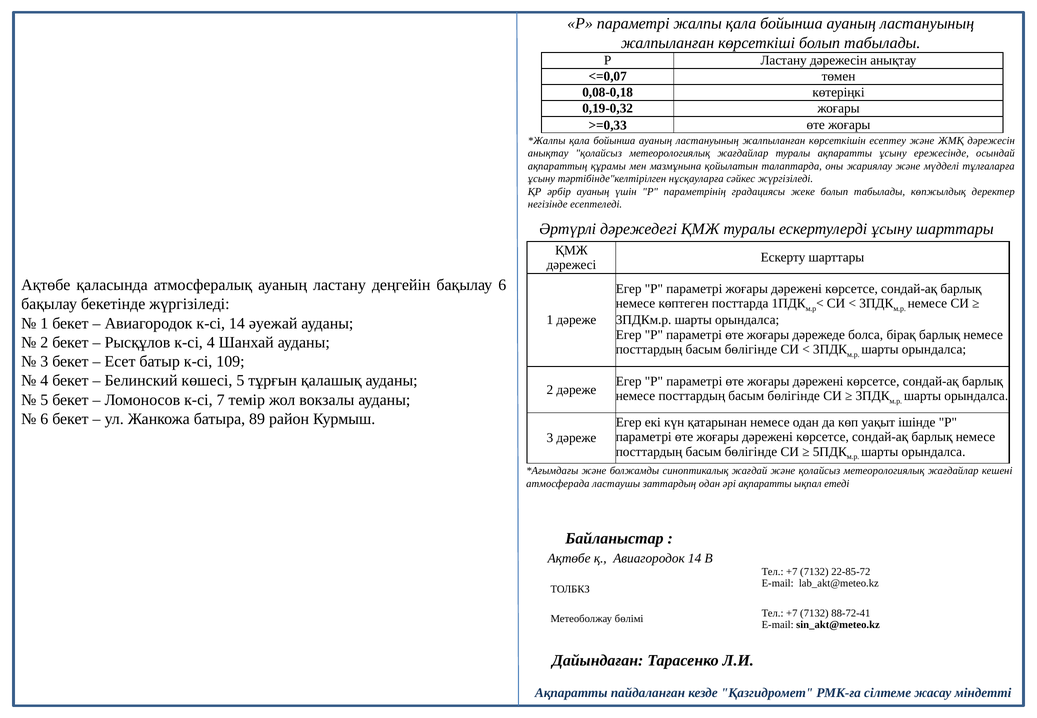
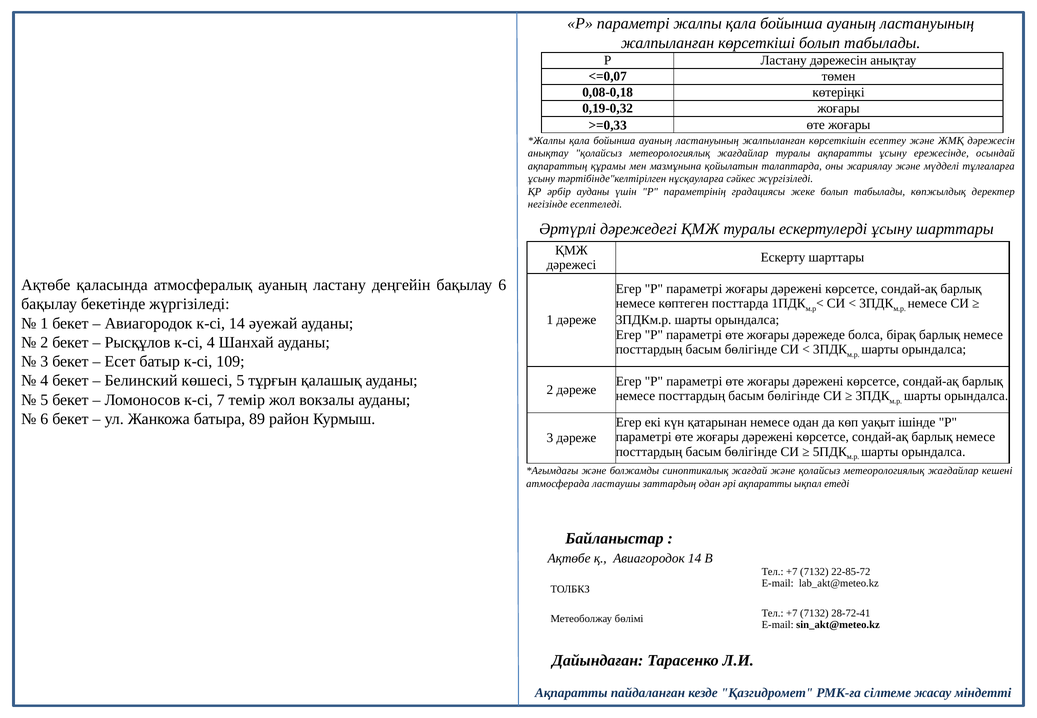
әрбір ауаның: ауаның -> ауданы
88-72-41: 88-72-41 -> 28-72-41
